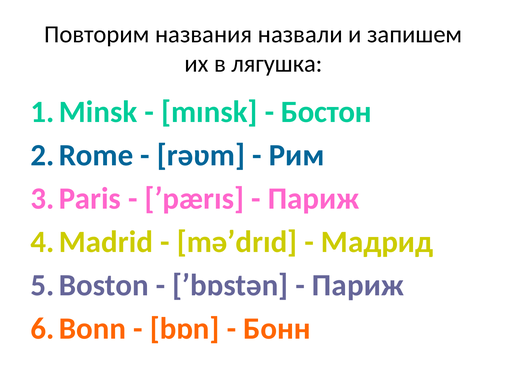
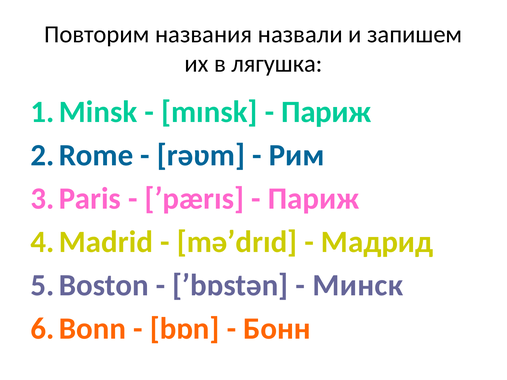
Бостон at (326, 112): Бостон -> Париж
Париж at (358, 285): Париж -> Минск
